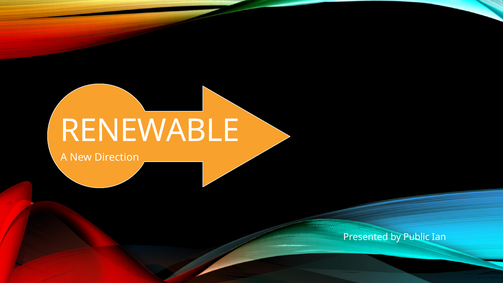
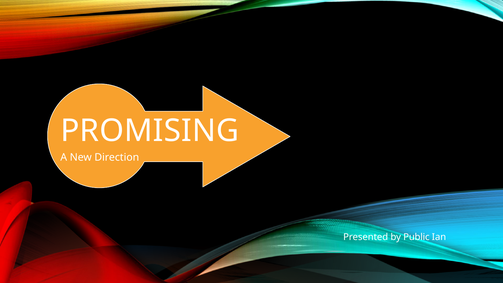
RENEWABLE: RENEWABLE -> PROMISING
